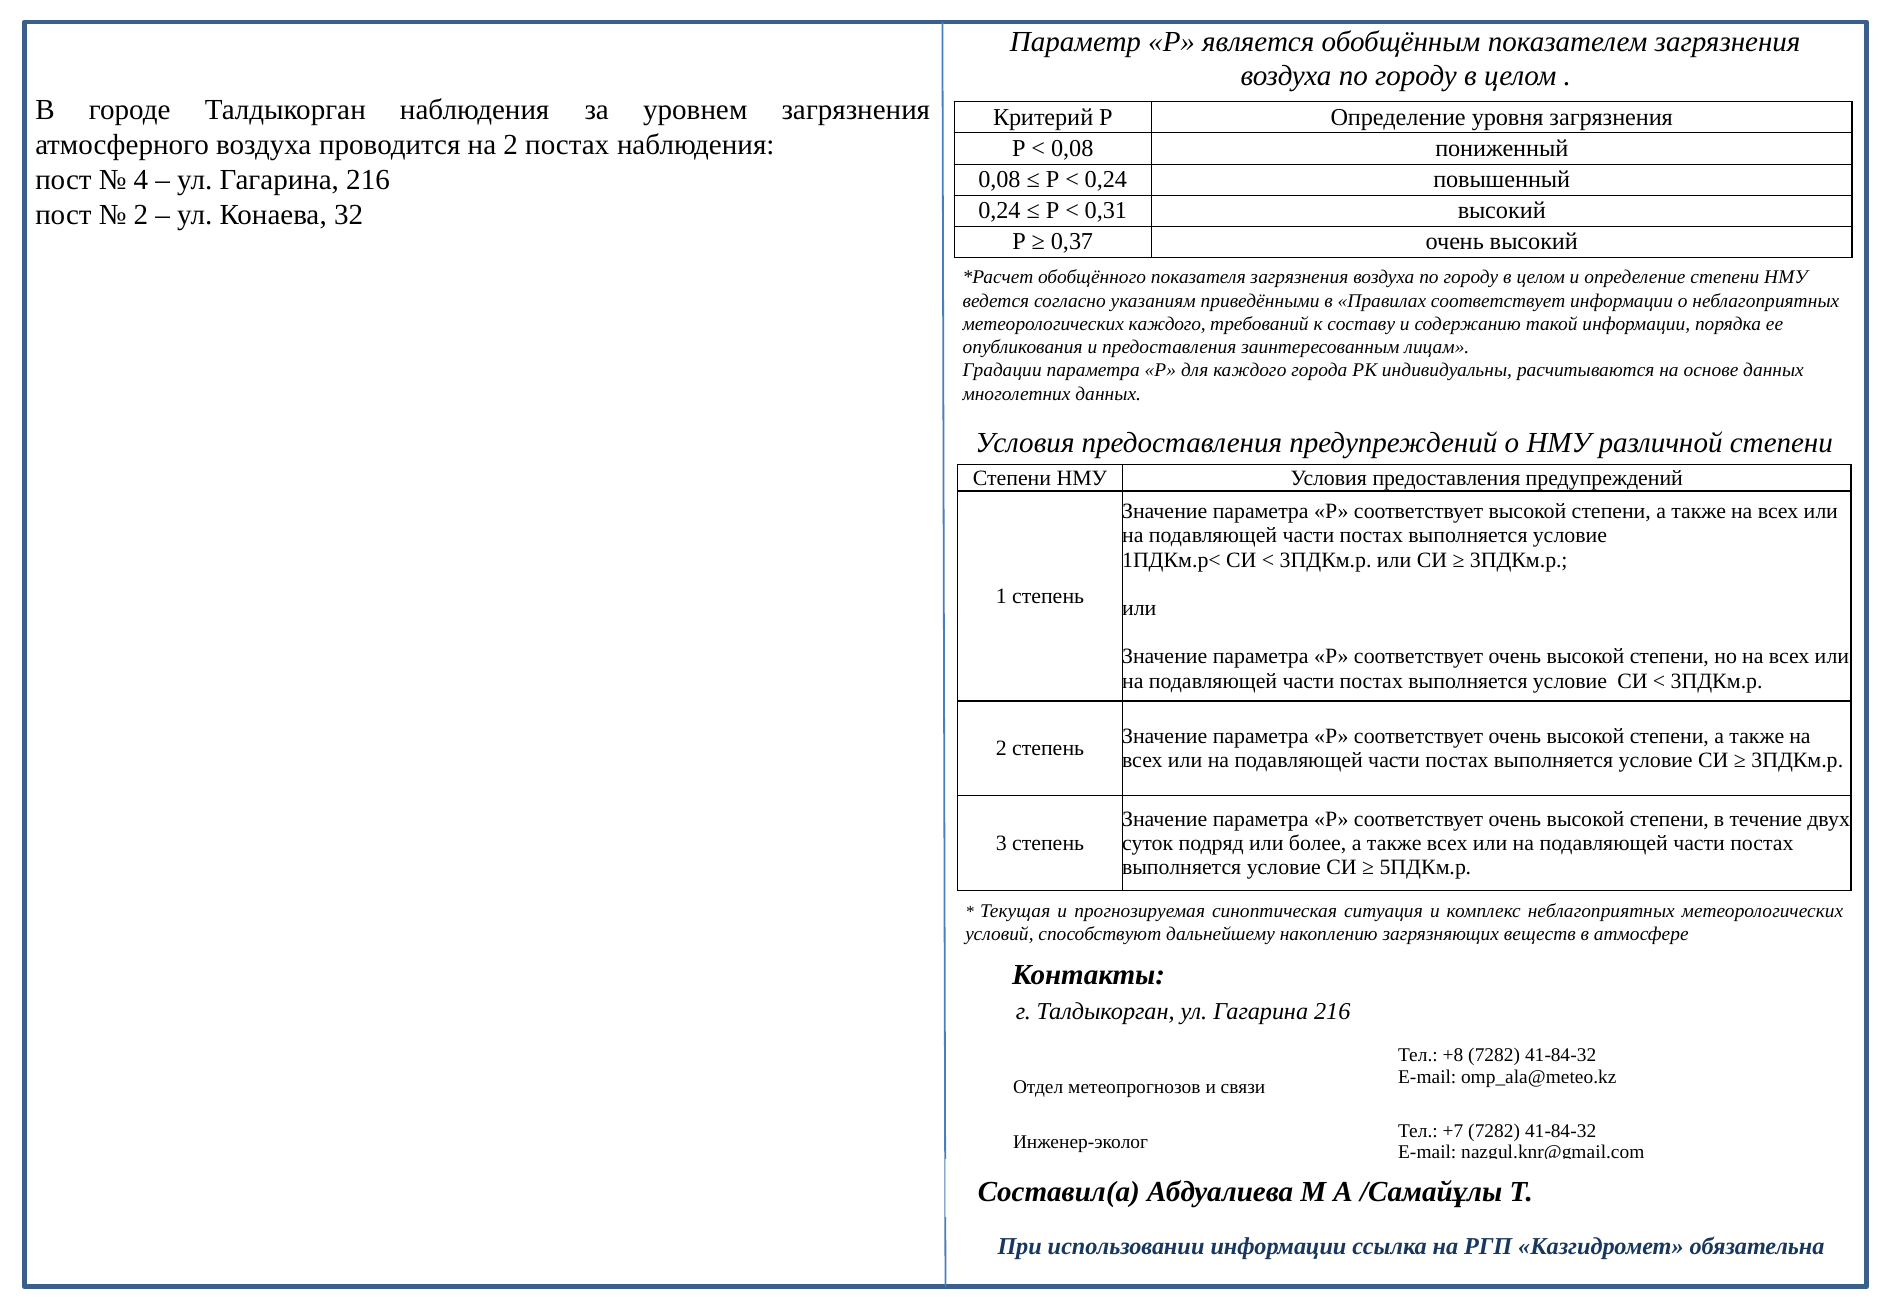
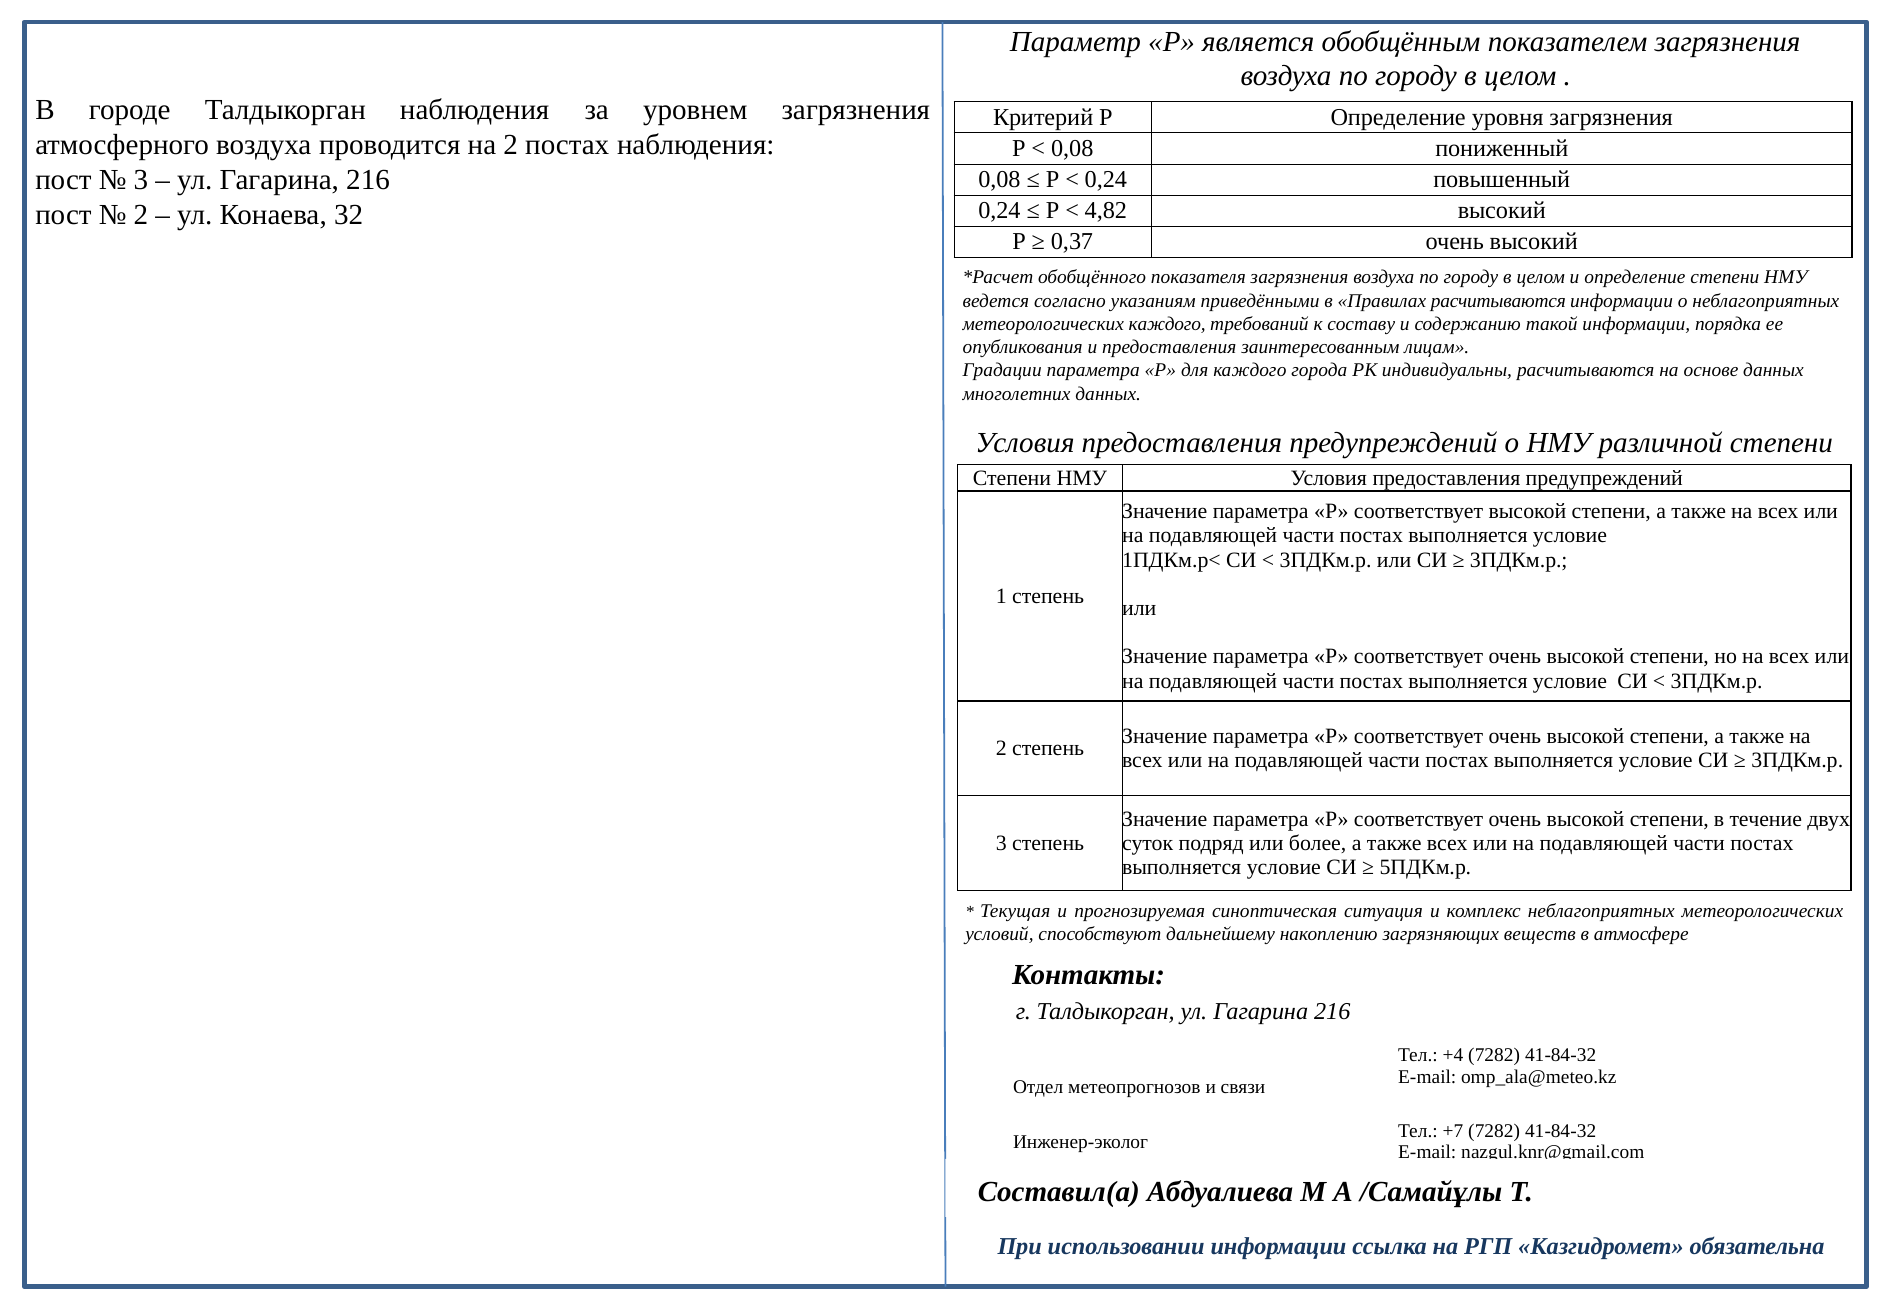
4 at (141, 180): 4 -> 3
0,31: 0,31 -> 4,82
Правилах соответствует: соответствует -> расчитываются
+8: +8 -> +4
